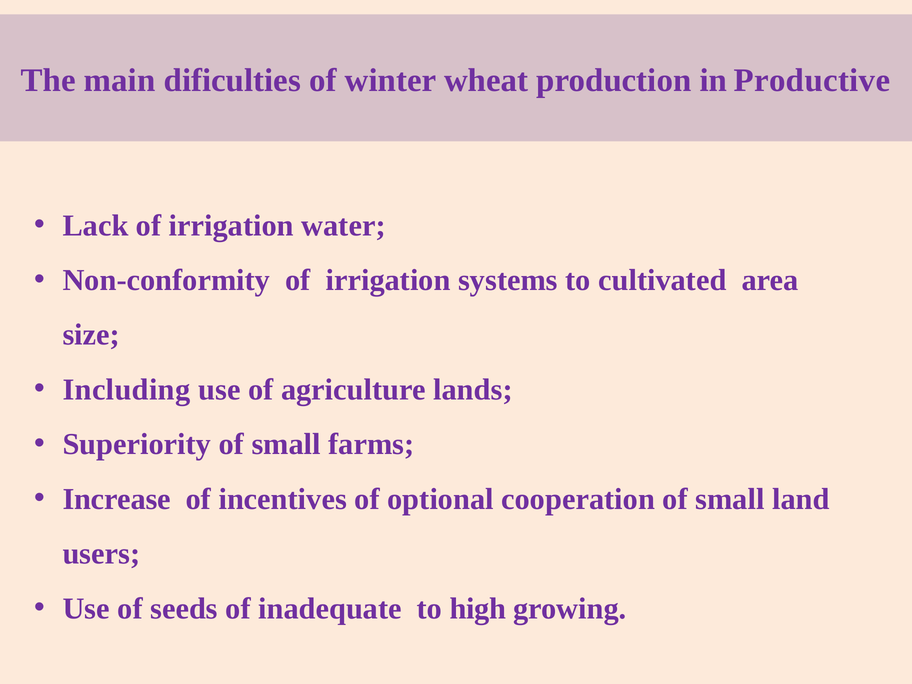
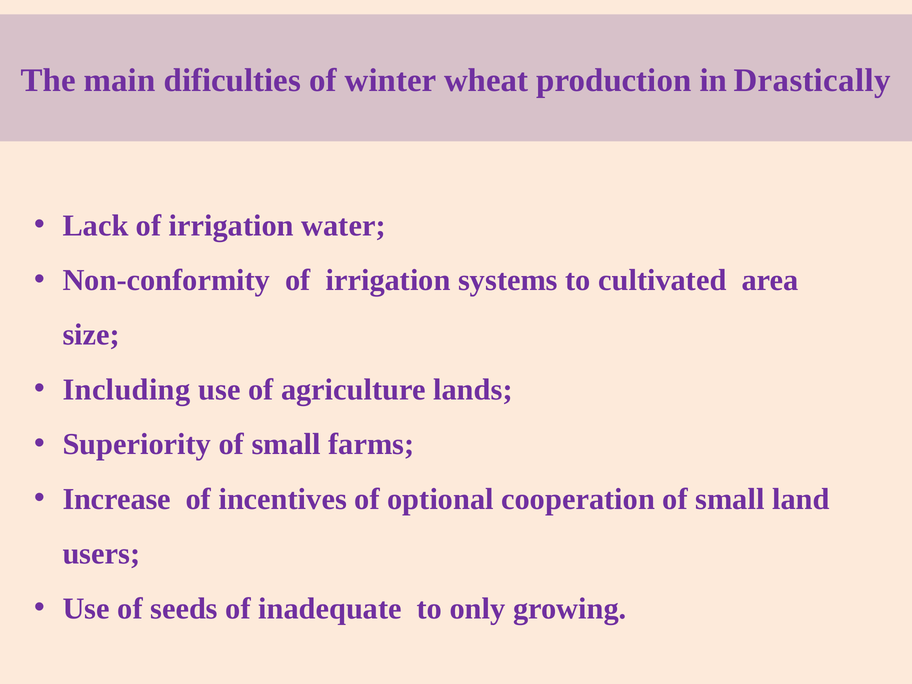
Productive: Productive -> Drastically
high: high -> only
